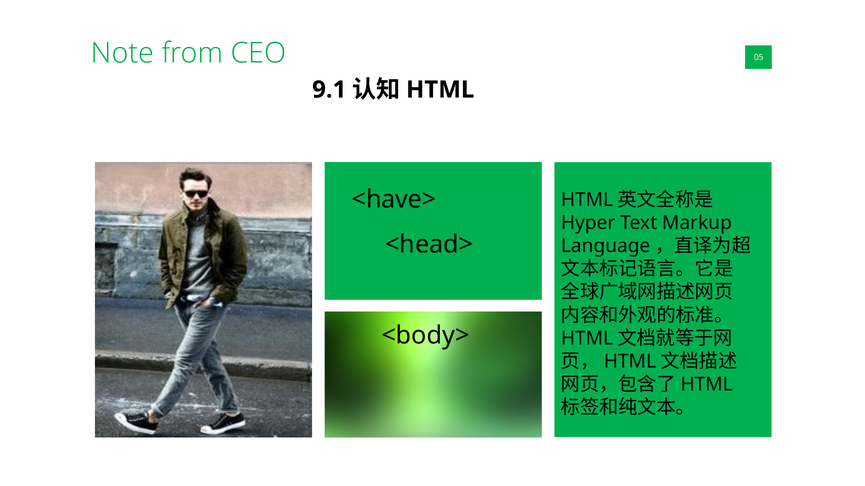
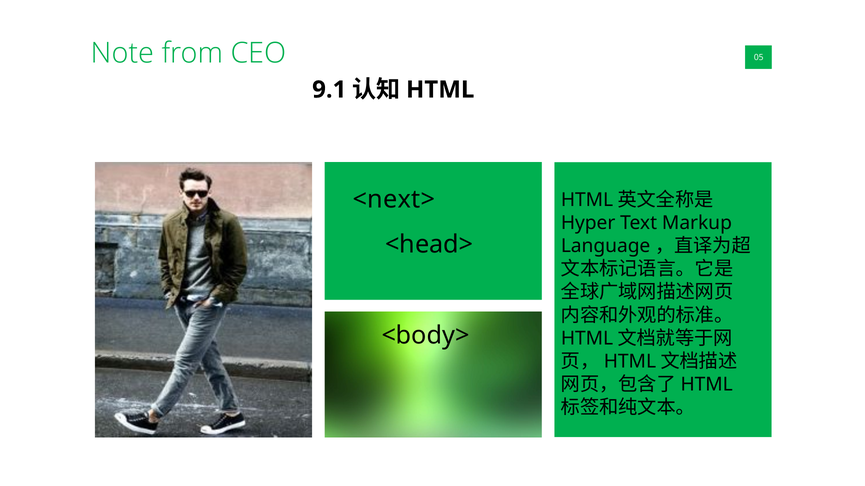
<have>: <have> -> <next>
